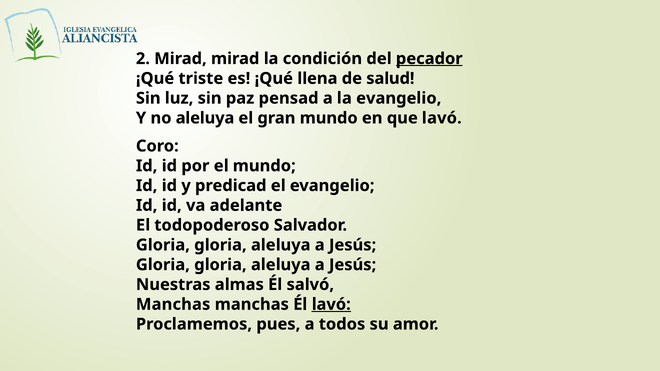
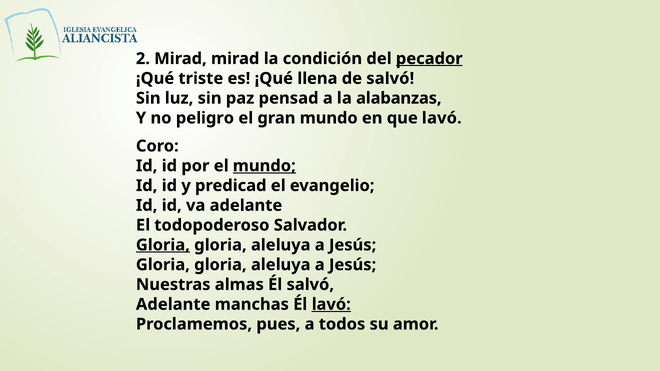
de salud: salud -> salvó
la evangelio: evangelio -> alabanzas
no aleluya: aleluya -> peligro
mundo at (264, 166) underline: none -> present
Gloria at (163, 245) underline: none -> present
Manchas at (173, 305): Manchas -> Adelante
